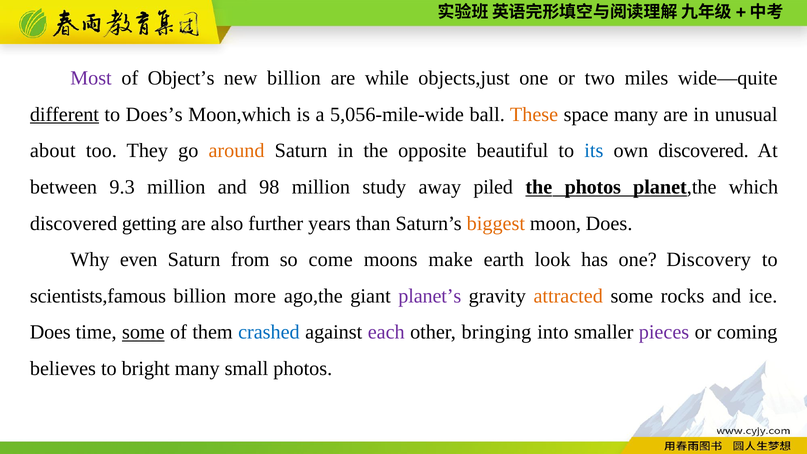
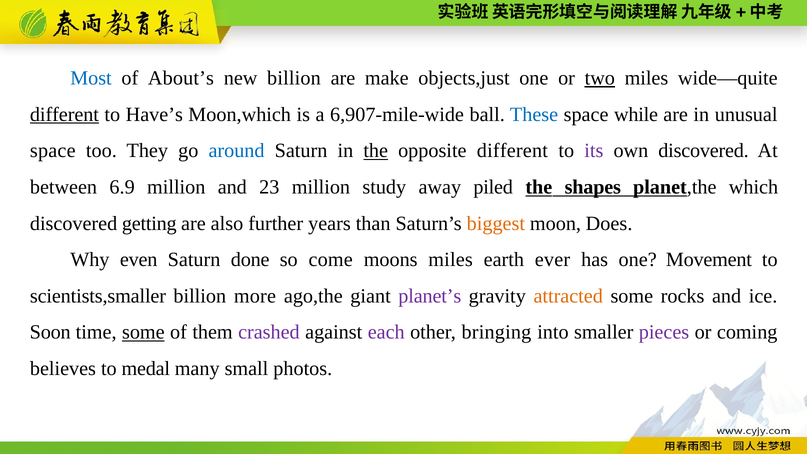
Most colour: purple -> blue
Object’s: Object’s -> About’s
while: while -> make
two underline: none -> present
Does’s: Does’s -> Have’s
5,056-mile-wide: 5,056-mile-wide -> 6,907-mile-wide
These colour: orange -> blue
space many: many -> while
about at (53, 151): about -> space
around colour: orange -> blue
the at (376, 151) underline: none -> present
opposite beautiful: beautiful -> different
its colour: blue -> purple
9.3: 9.3 -> 6.9
98: 98 -> 23
the photos: photos -> shapes
from: from -> done
moons make: make -> miles
look: look -> ever
Discovery: Discovery -> Movement
scientists,famous: scientists,famous -> scientists,smaller
Does at (50, 332): Does -> Soon
crashed colour: blue -> purple
bright: bright -> medal
